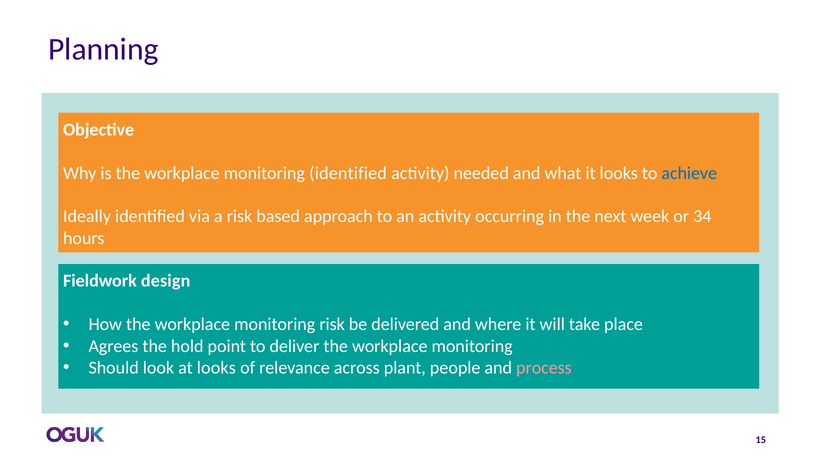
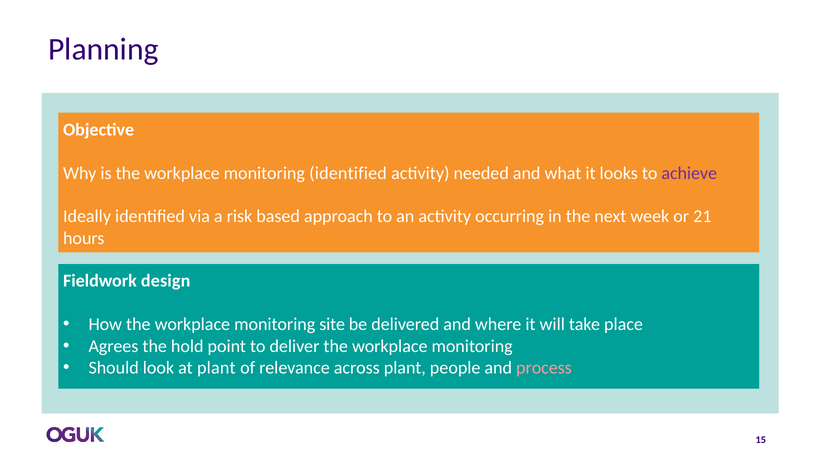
achieve colour: blue -> purple
34: 34 -> 21
monitoring risk: risk -> site
at looks: looks -> plant
